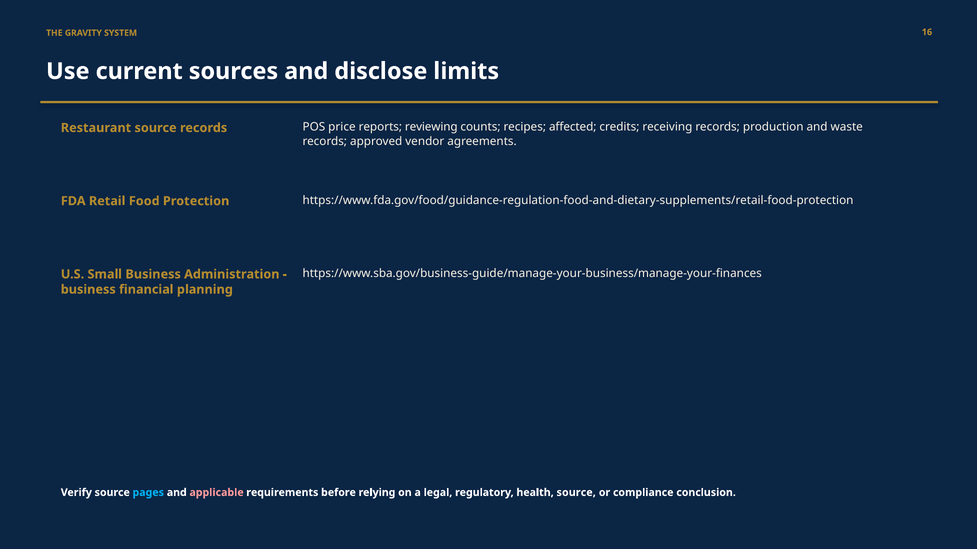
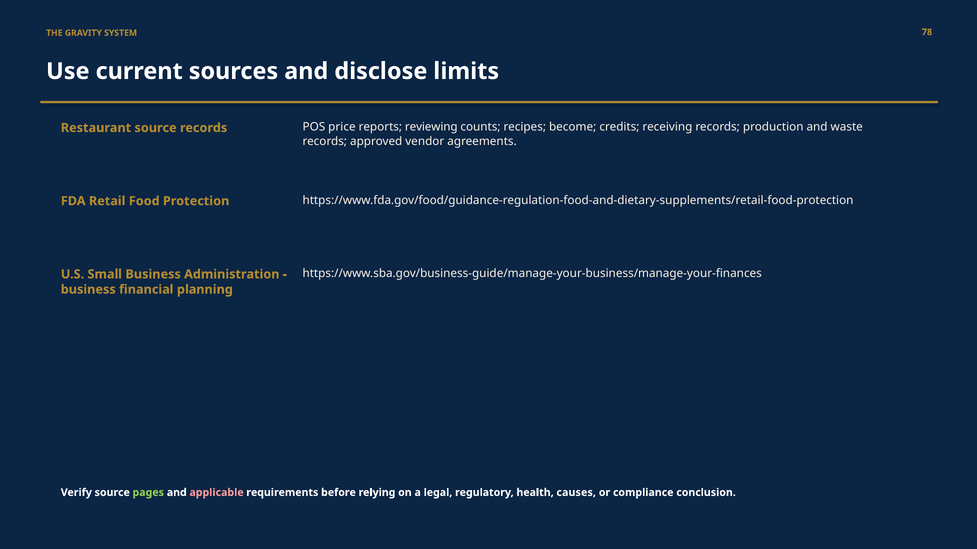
16: 16 -> 78
affected: affected -> become
pages colour: light blue -> light green
health source: source -> causes
